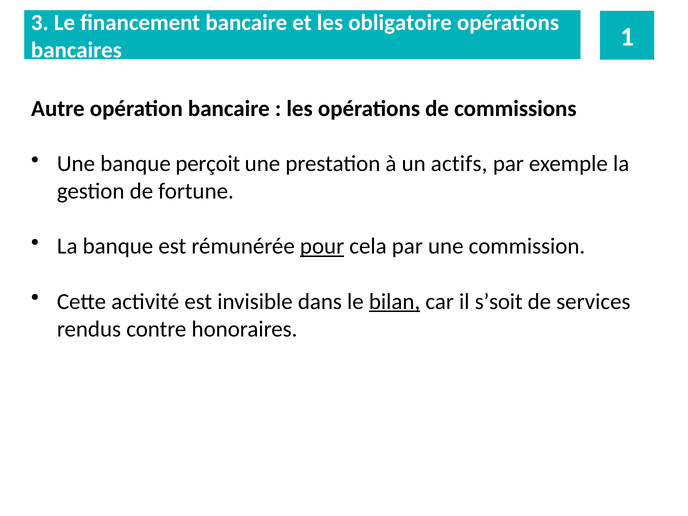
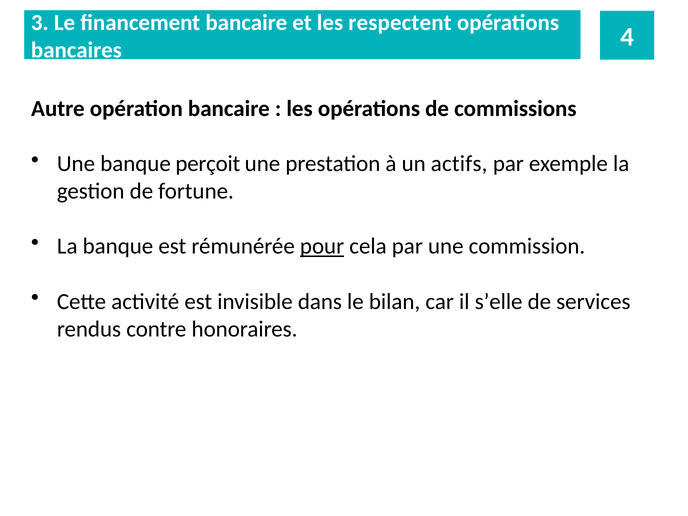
obligatoire: obligatoire -> respectent
1: 1 -> 4
bilan underline: present -> none
s’soit: s’soit -> s’elle
